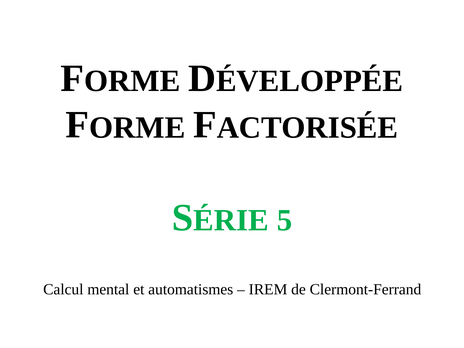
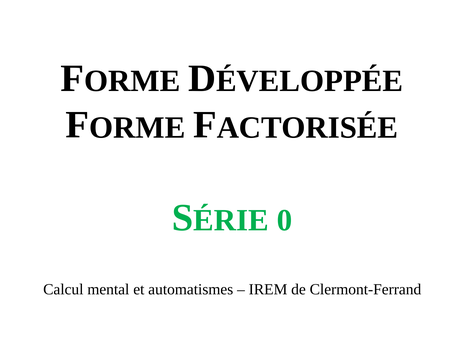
5: 5 -> 0
